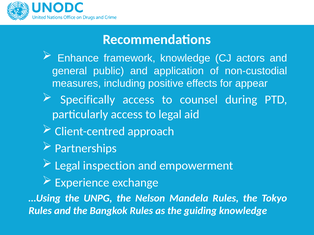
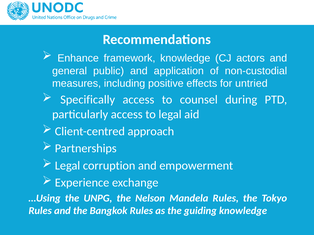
appear: appear -> untried
inspection: inspection -> corruption
